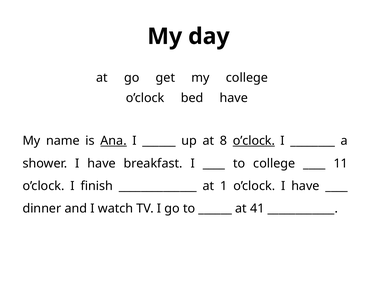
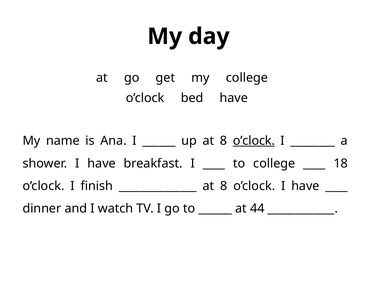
Ana underline: present -> none
11: 11 -> 18
1 at (224, 186): 1 -> 8
41: 41 -> 44
